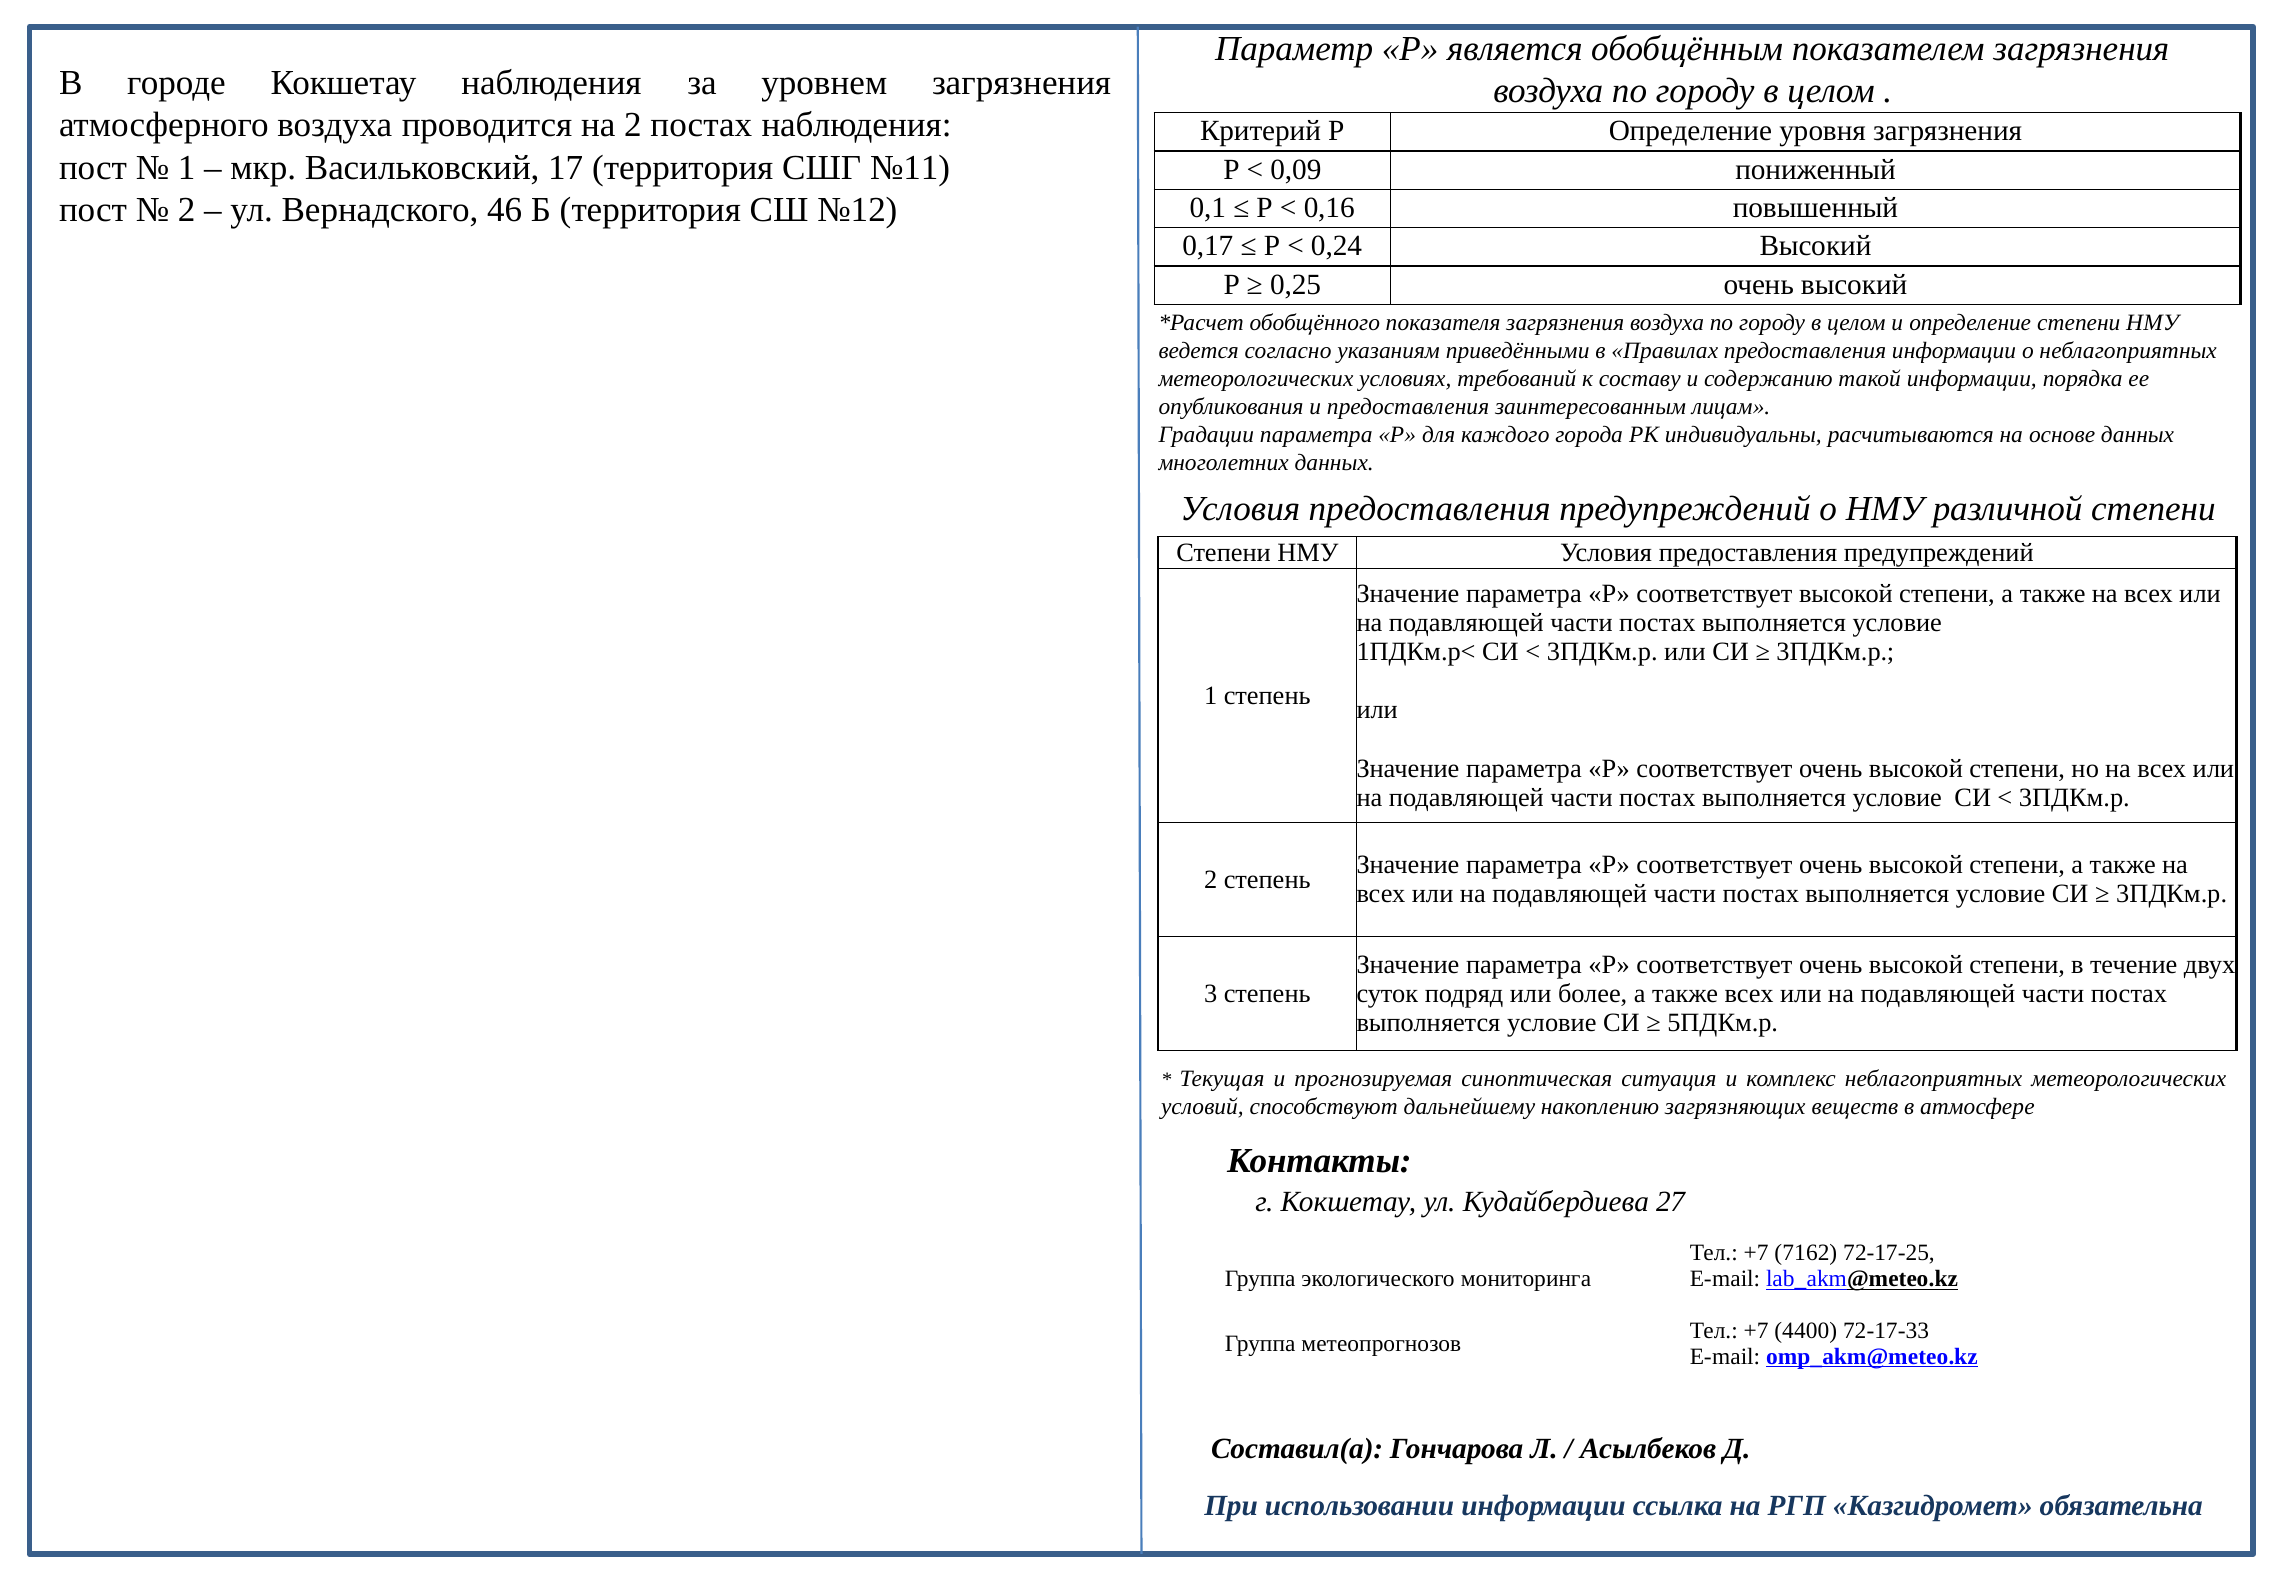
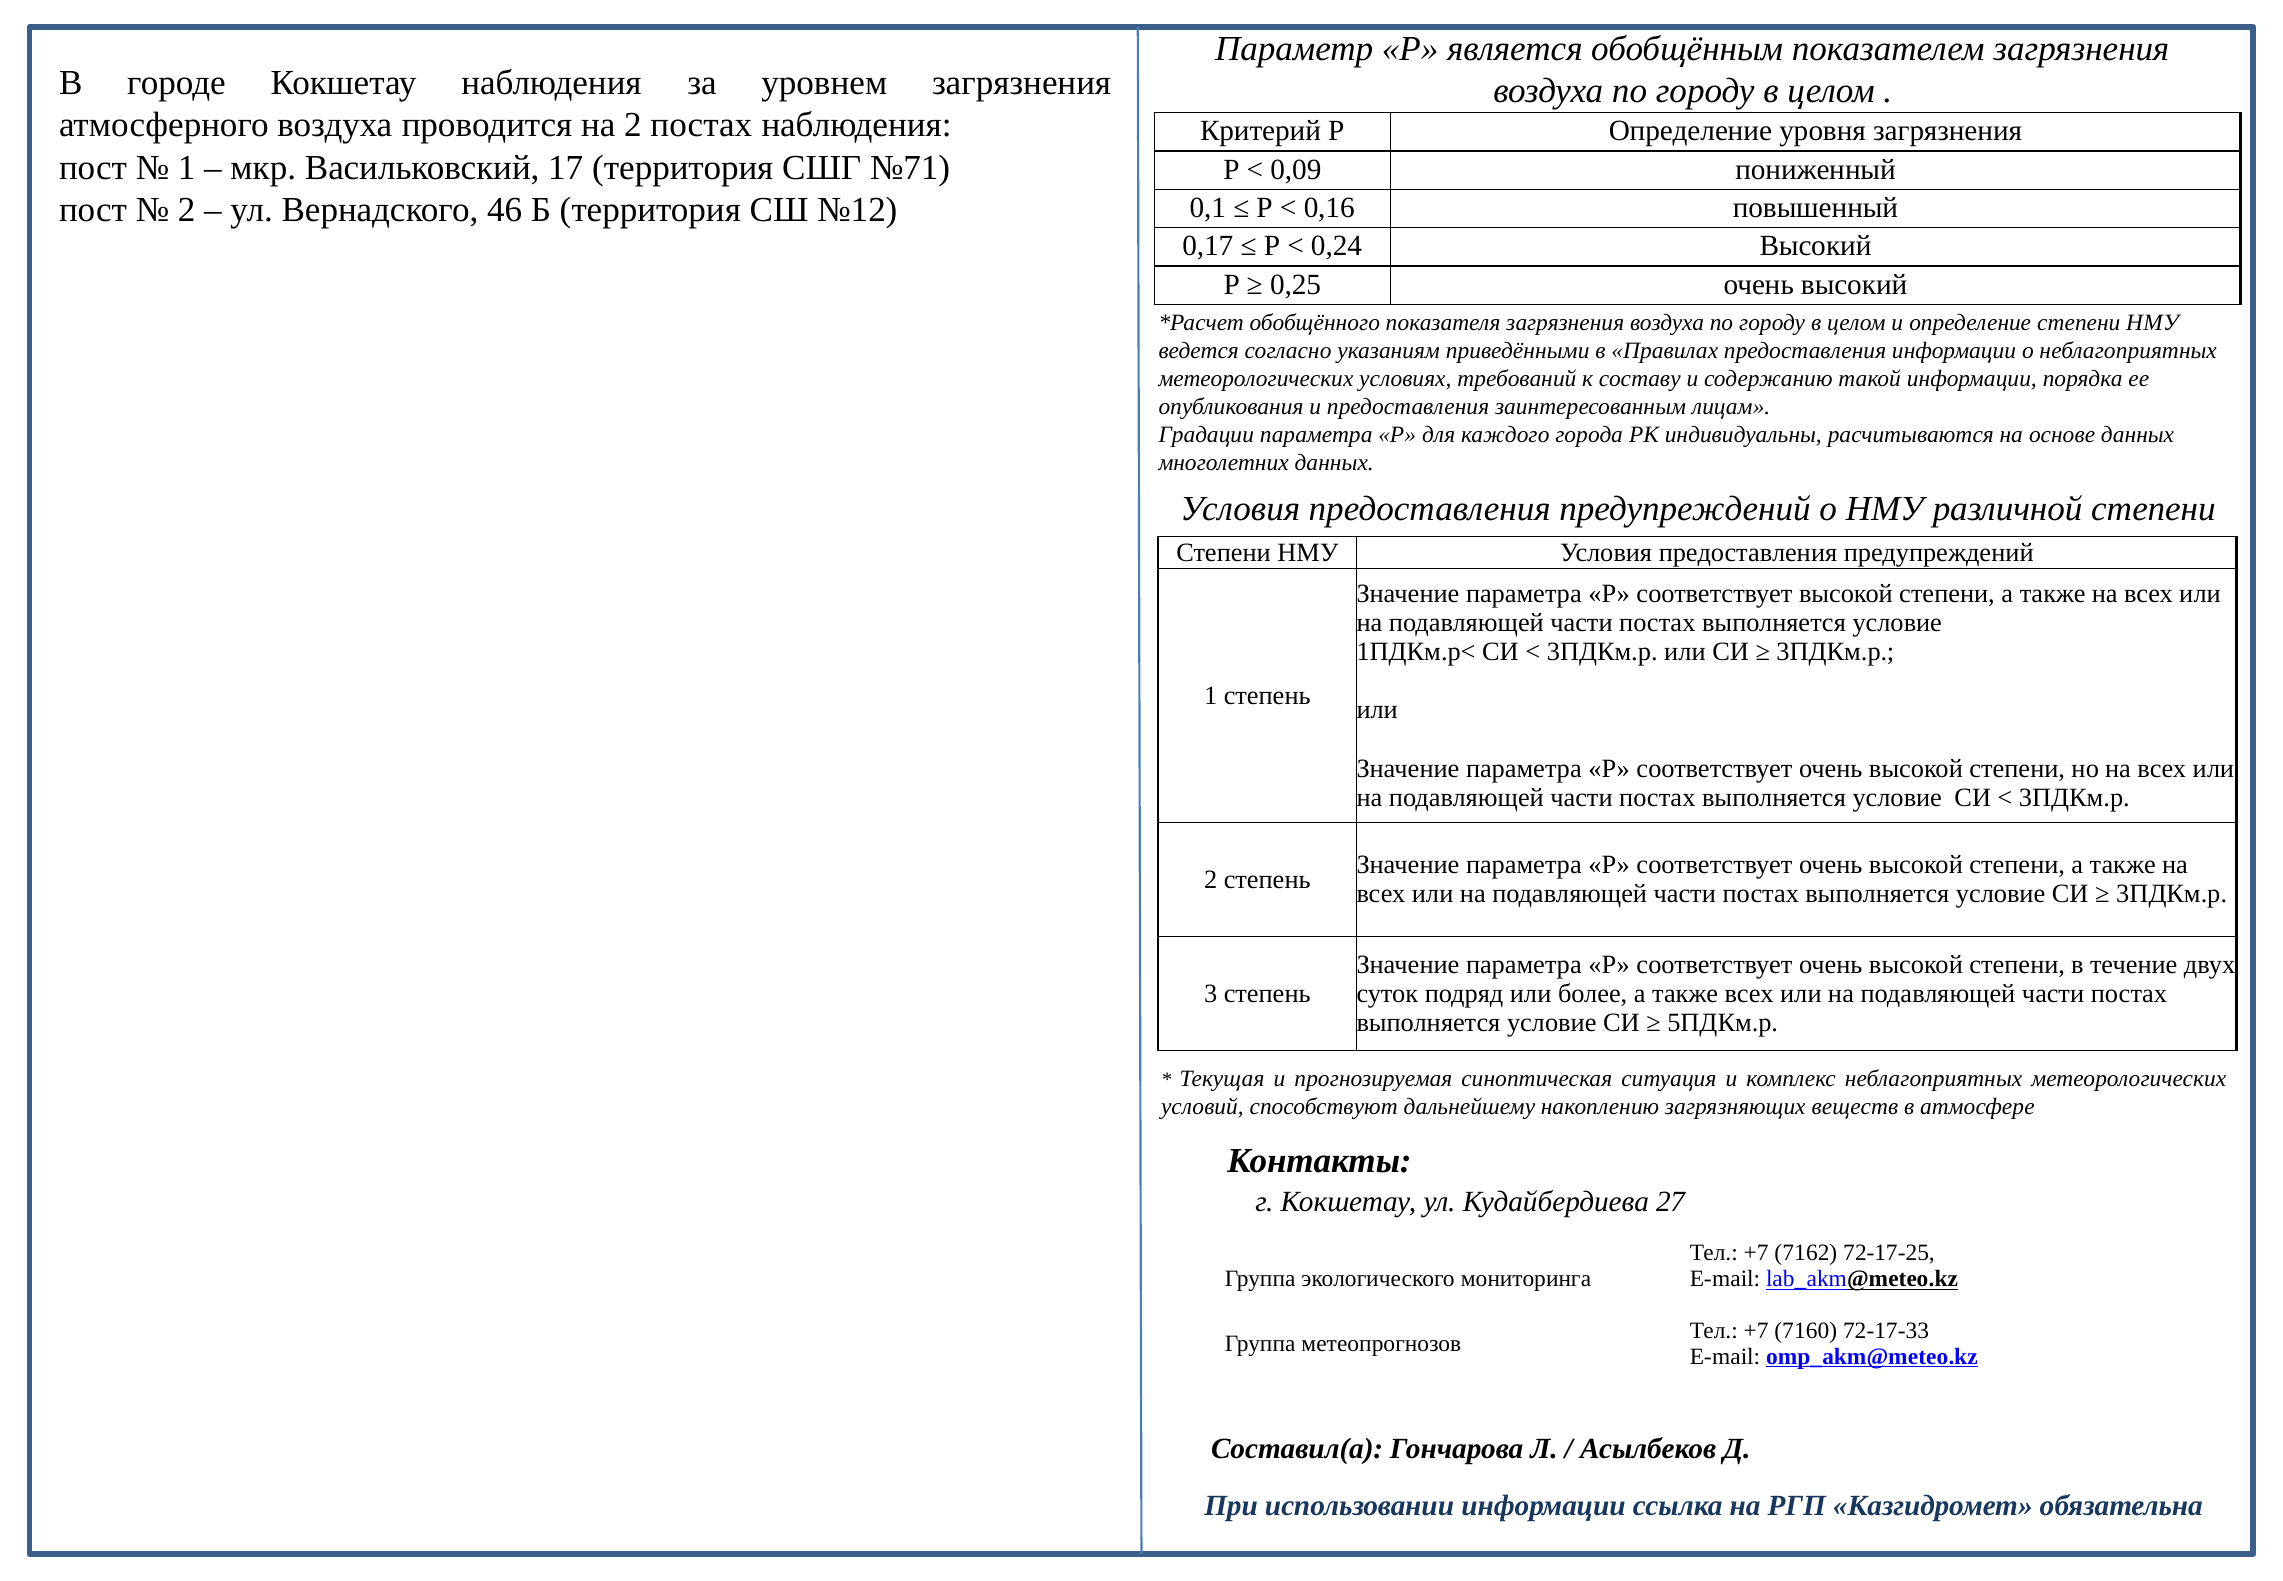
№11: №11 -> №71
4400: 4400 -> 7160
